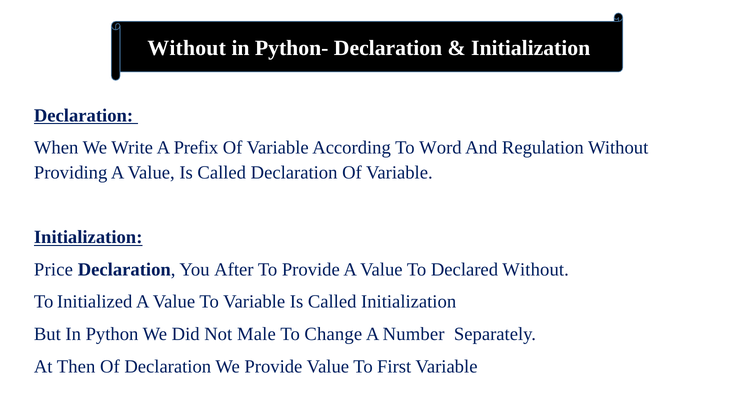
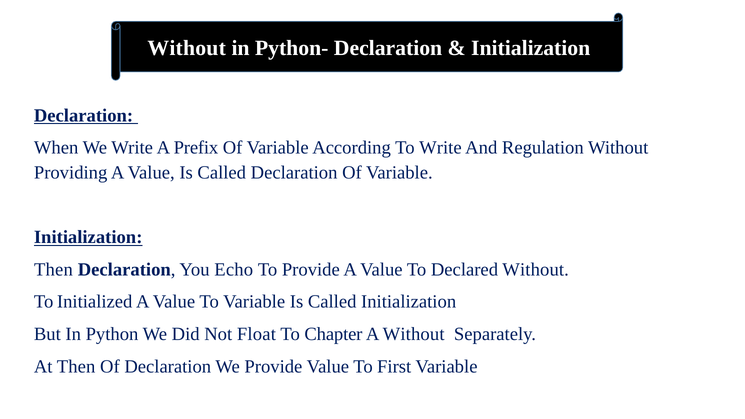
To Word: Word -> Write
Price at (53, 269): Price -> Then
After: After -> Echo
Male: Male -> Float
Change: Change -> Chapter
A Number: Number -> Without
